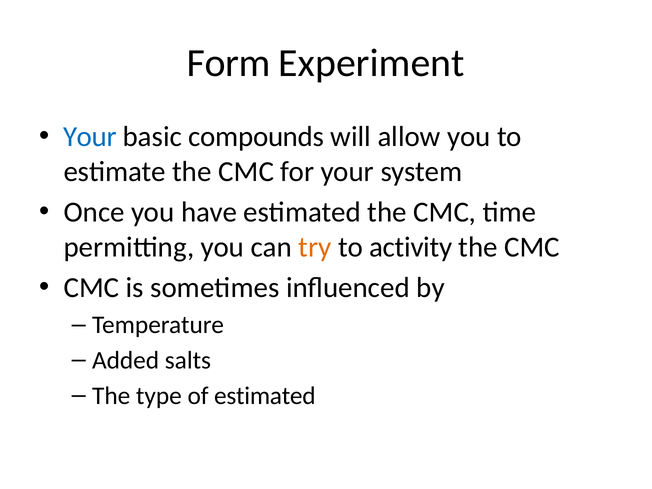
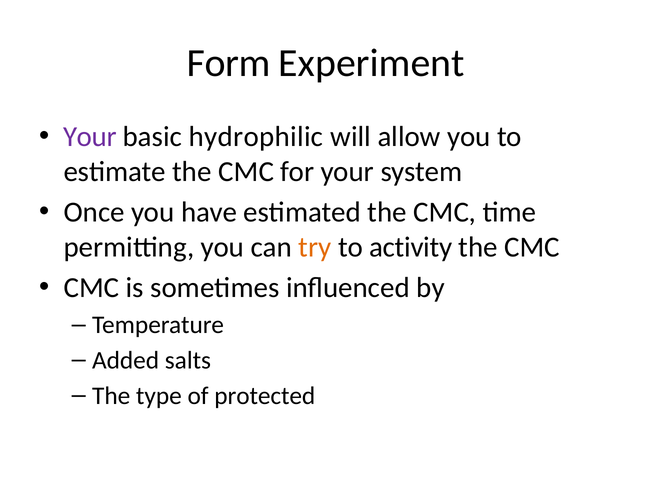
Your at (90, 137) colour: blue -> purple
compounds: compounds -> hydrophilic
of estimated: estimated -> protected
